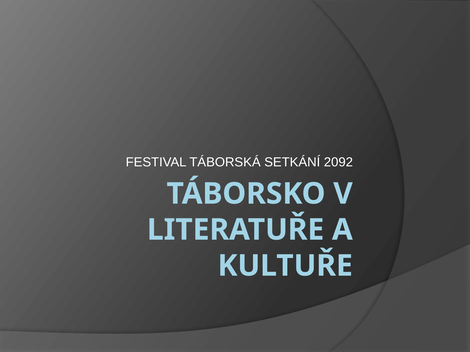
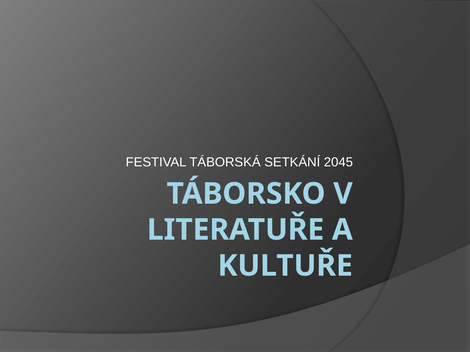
2092: 2092 -> 2045
